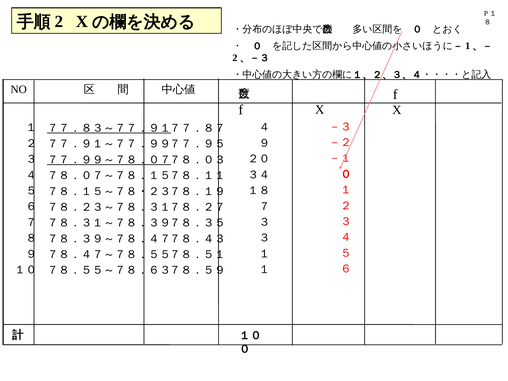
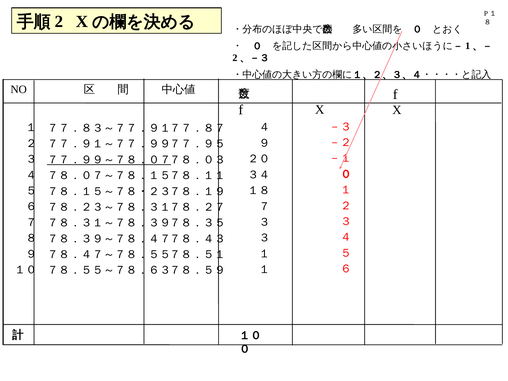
７７．８３～７７．９１ underline: present -> none
